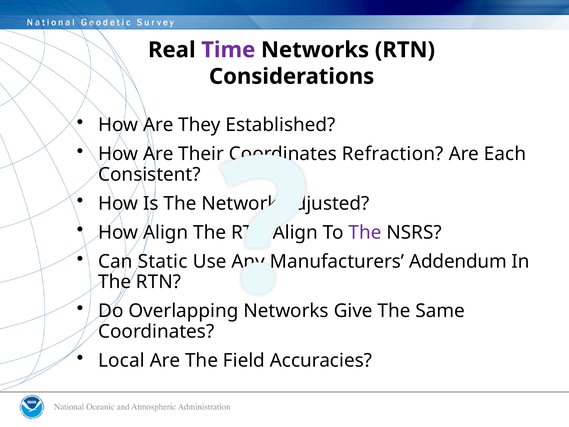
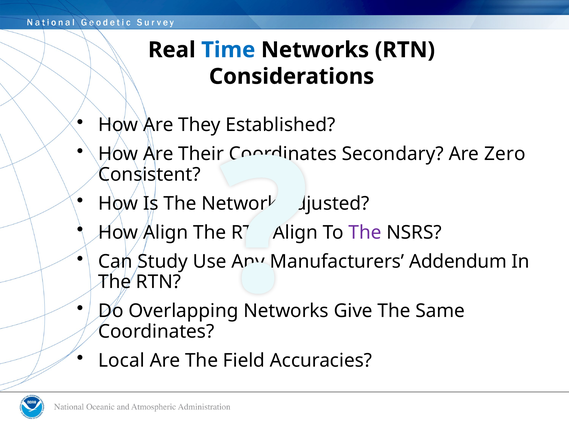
Time colour: purple -> blue
Refraction: Refraction -> Secondary
Each: Each -> Zero
Static: Static -> Study
